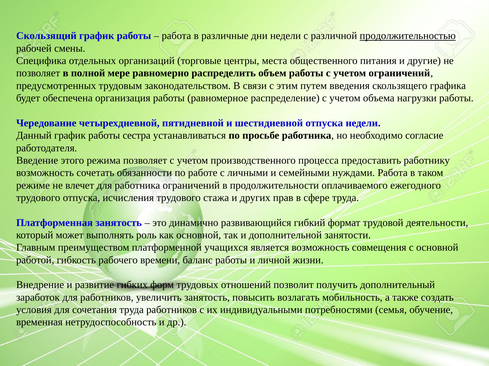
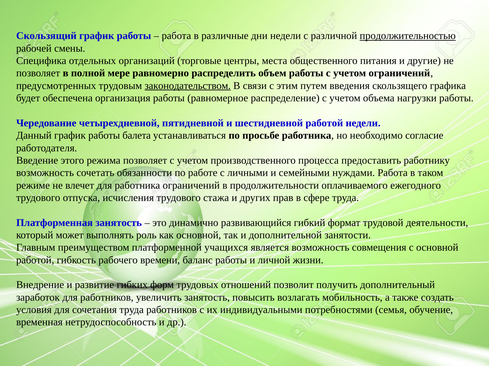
законодательством underline: none -> present
шестидневной отпуска: отпуска -> работой
сестра: сестра -> балета
